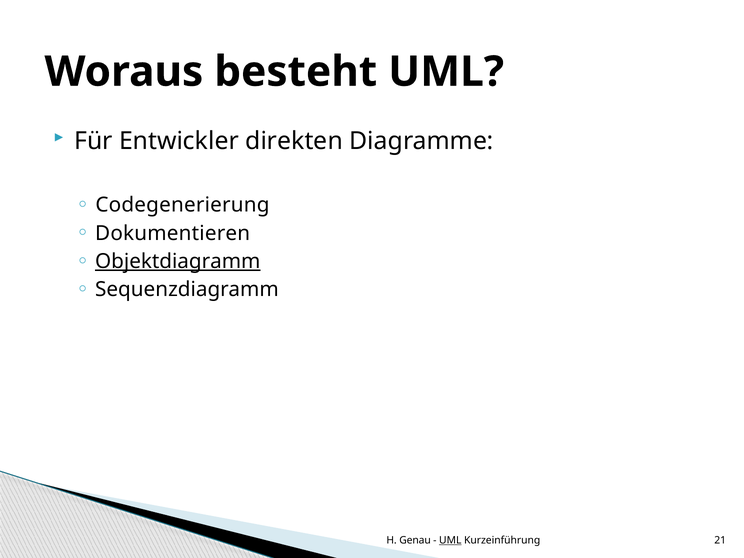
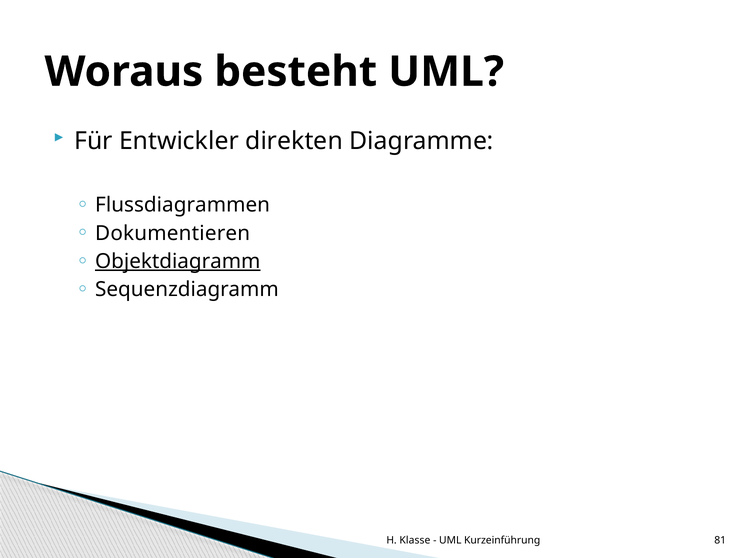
Codegenerierung: Codegenerierung -> Flussdiagrammen
Genau: Genau -> Klasse
UML at (450, 540) underline: present -> none
21: 21 -> 81
